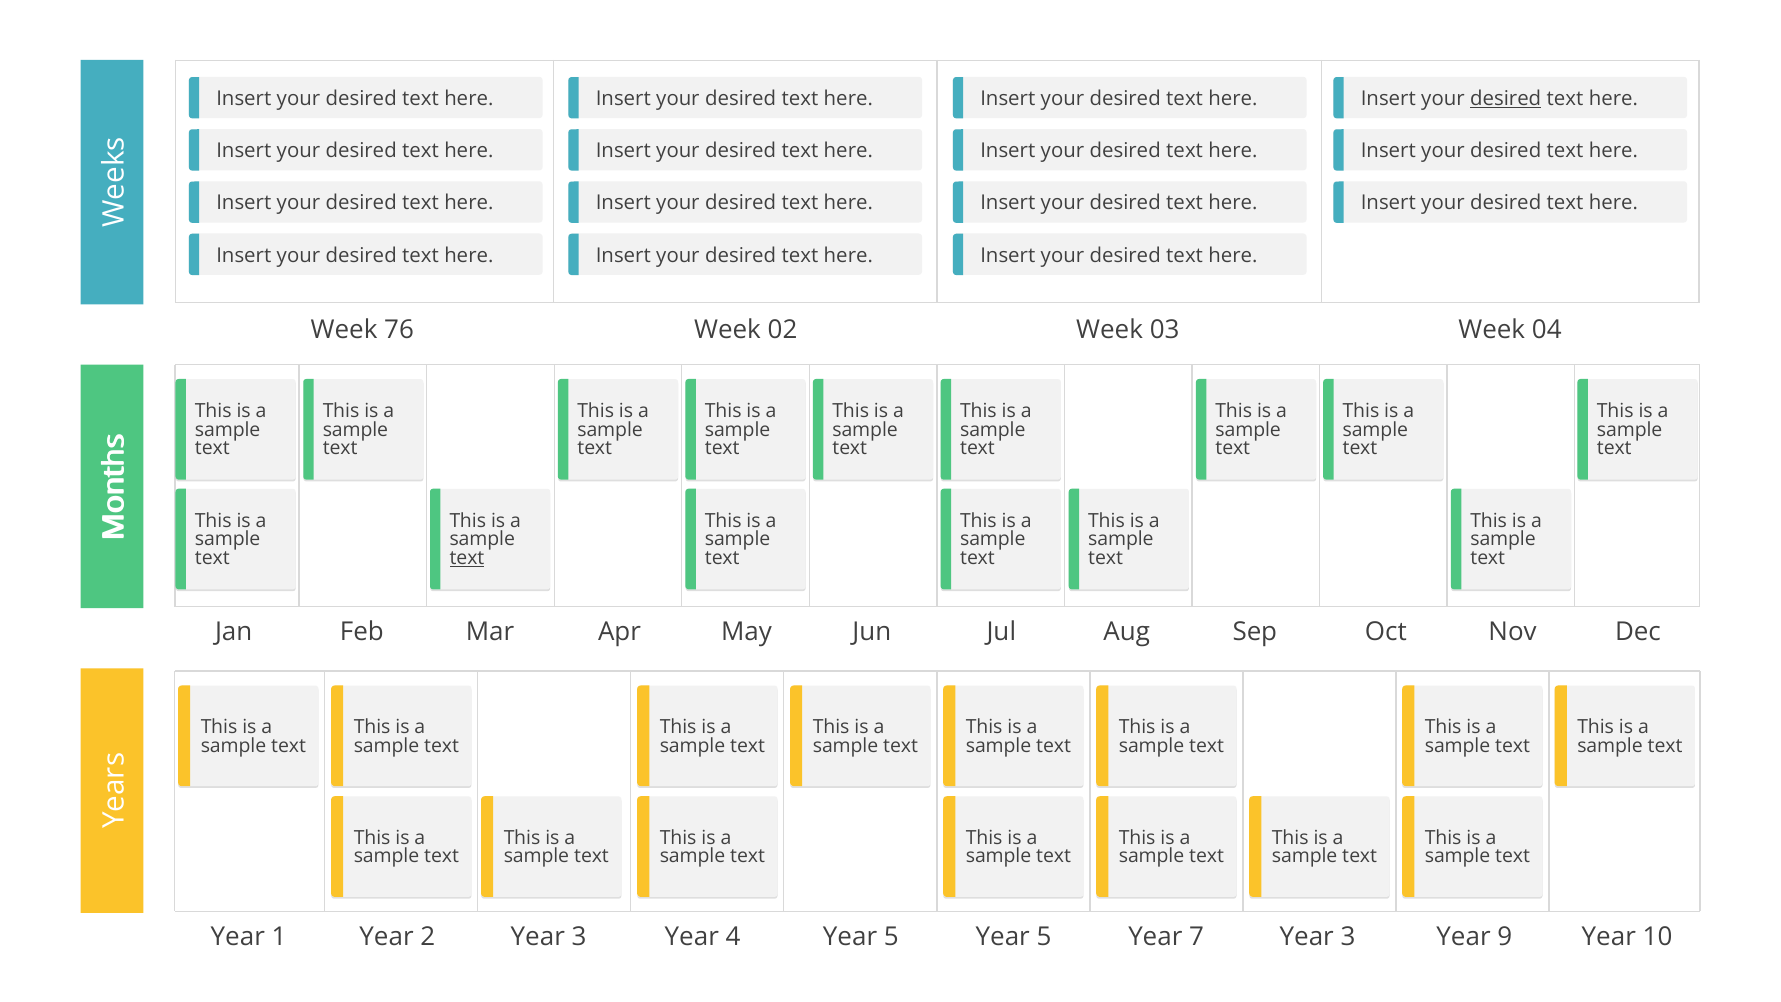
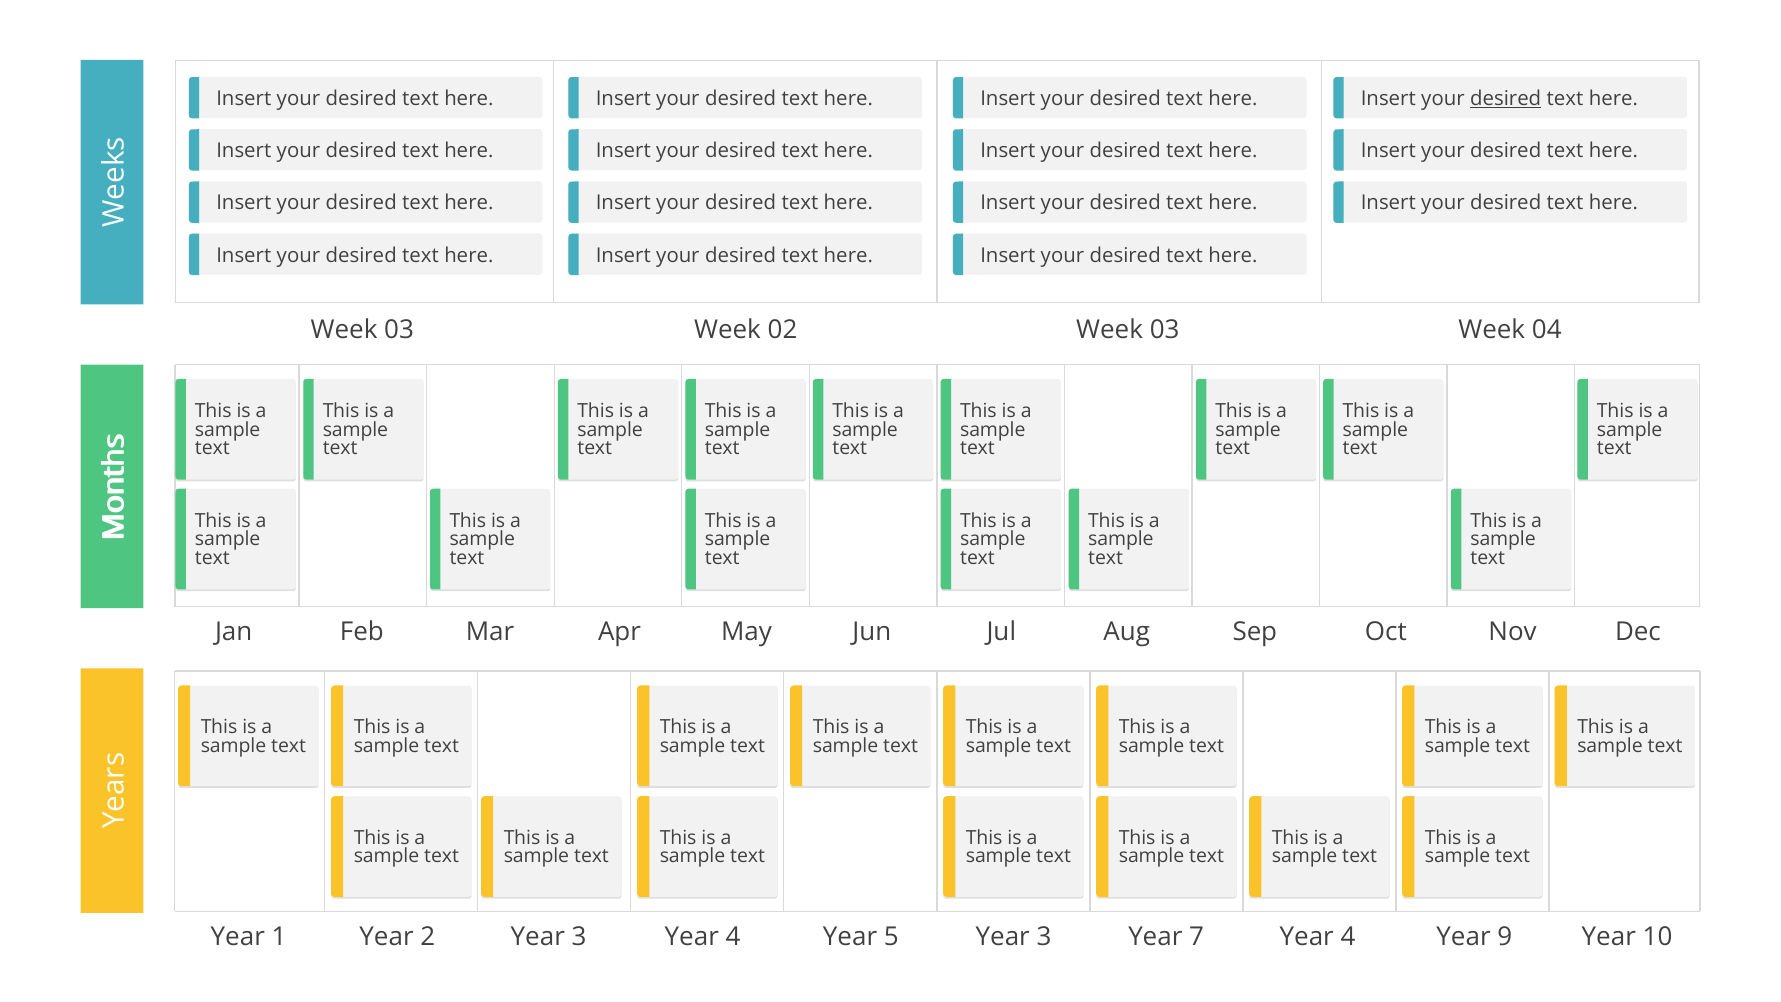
76 at (399, 330): 76 -> 03
text at (467, 558) underline: present -> none
5 Year 5: 5 -> 3
7 Year 3: 3 -> 4
